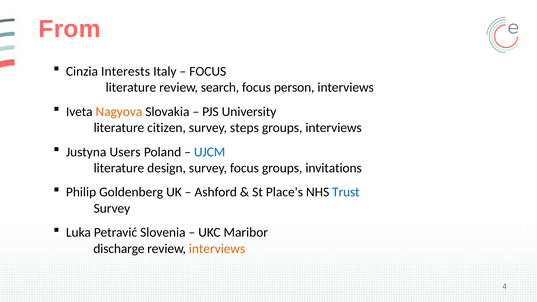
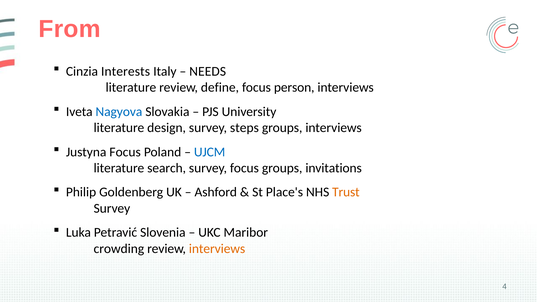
FOCUS at (208, 71): FOCUS -> NEEDS
search: search -> define
Nagyova colour: orange -> blue
citizen: citizen -> design
Justyna Users: Users -> Focus
design: design -> search
Trust colour: blue -> orange
discharge: discharge -> crowding
